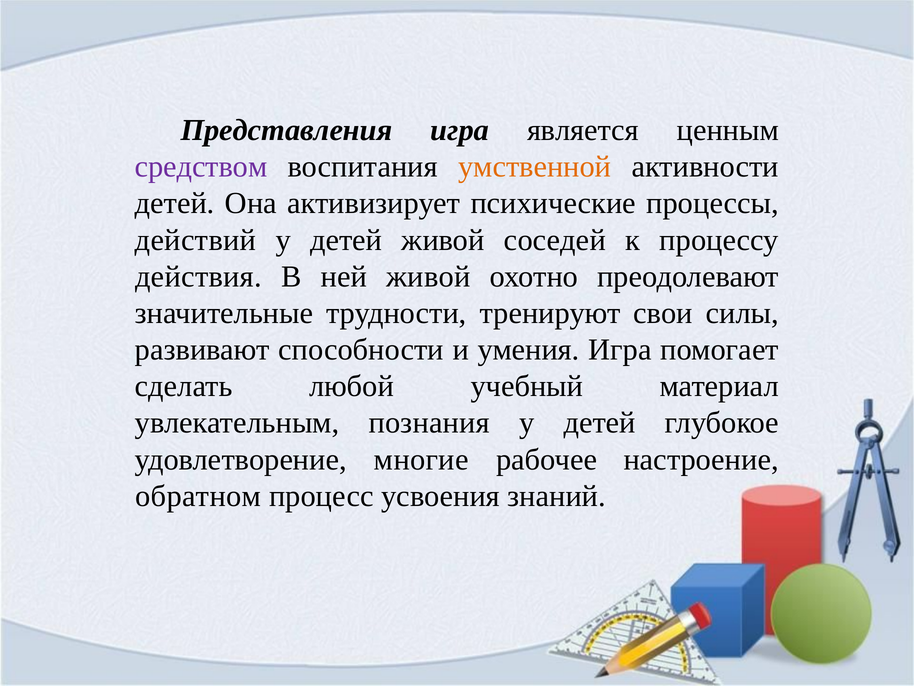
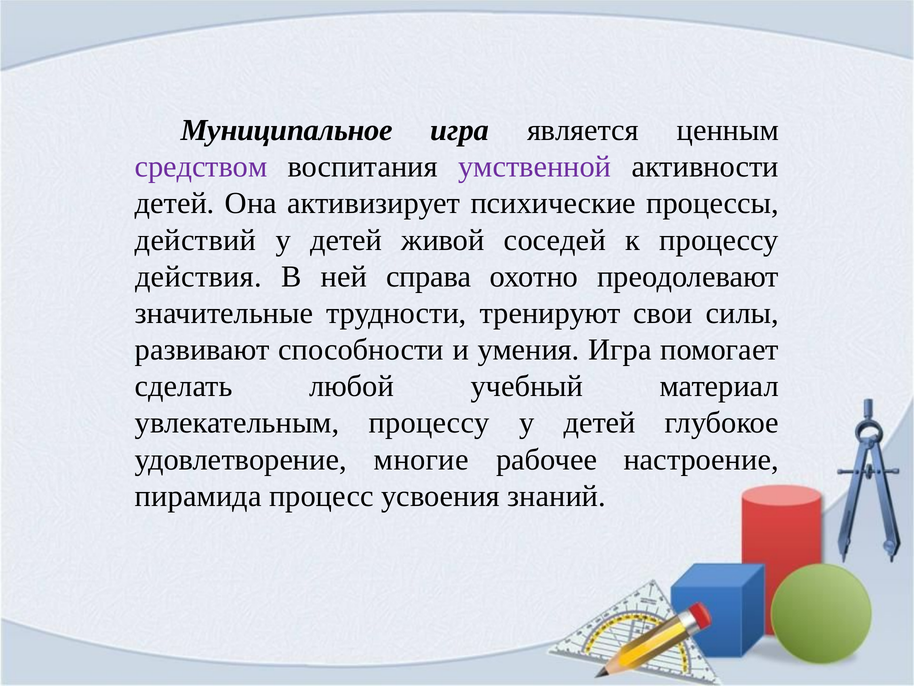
Представления: Представления -> Муниципальное
умственной colour: orange -> purple
ней живой: живой -> справа
увлекательным познания: познания -> процессу
обратном: обратном -> пирамида
